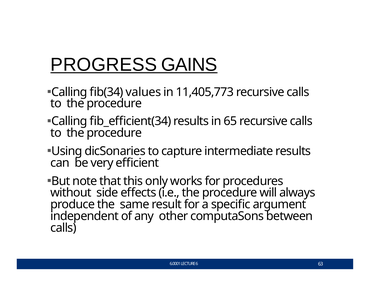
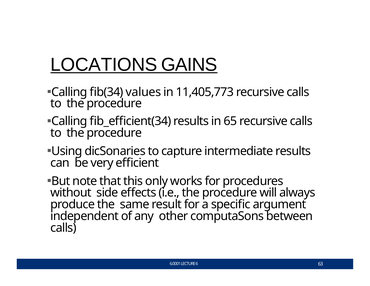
PROGRESS: PROGRESS -> LOCATIONS
